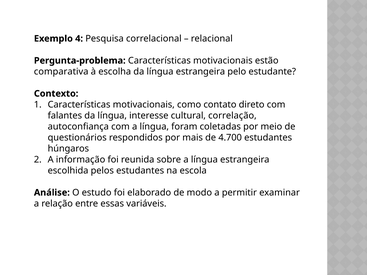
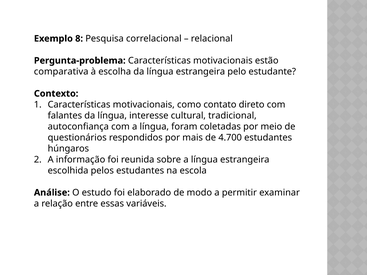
4: 4 -> 8
correlação: correlação -> tradicional
